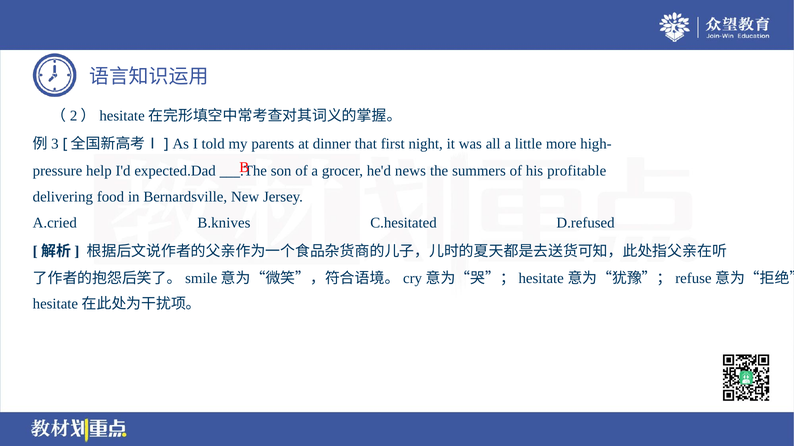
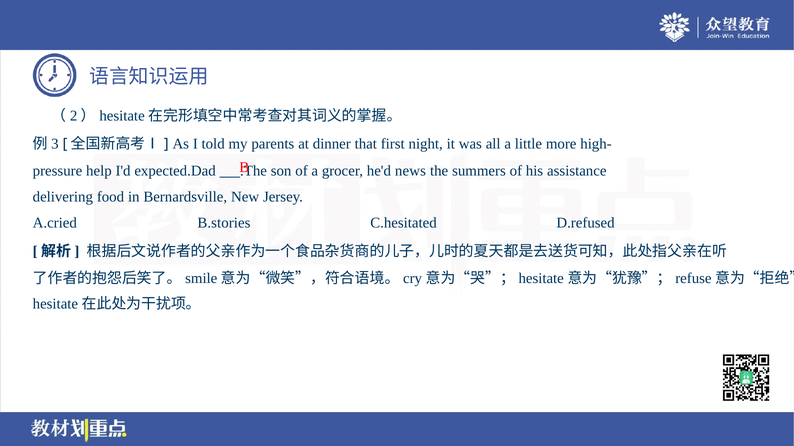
profitable: profitable -> assistance
B.knives: B.knives -> B.stories
